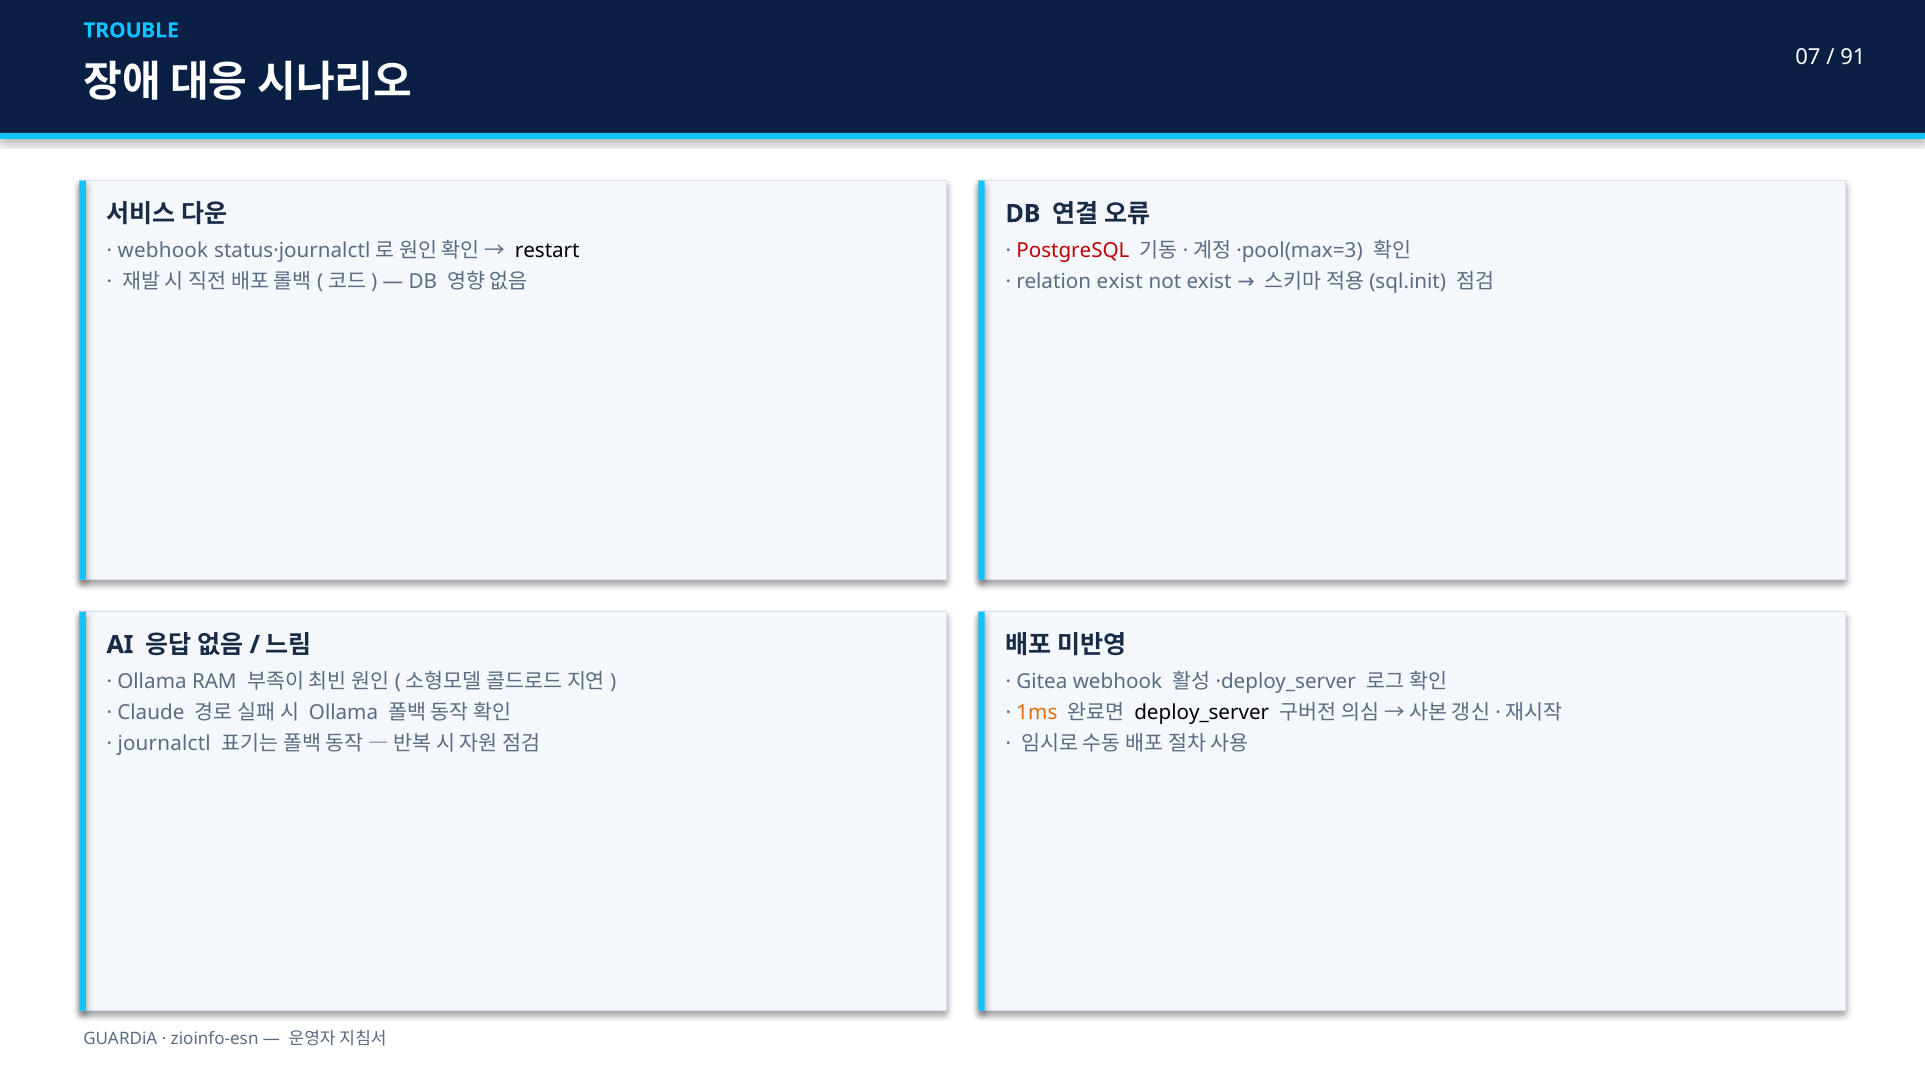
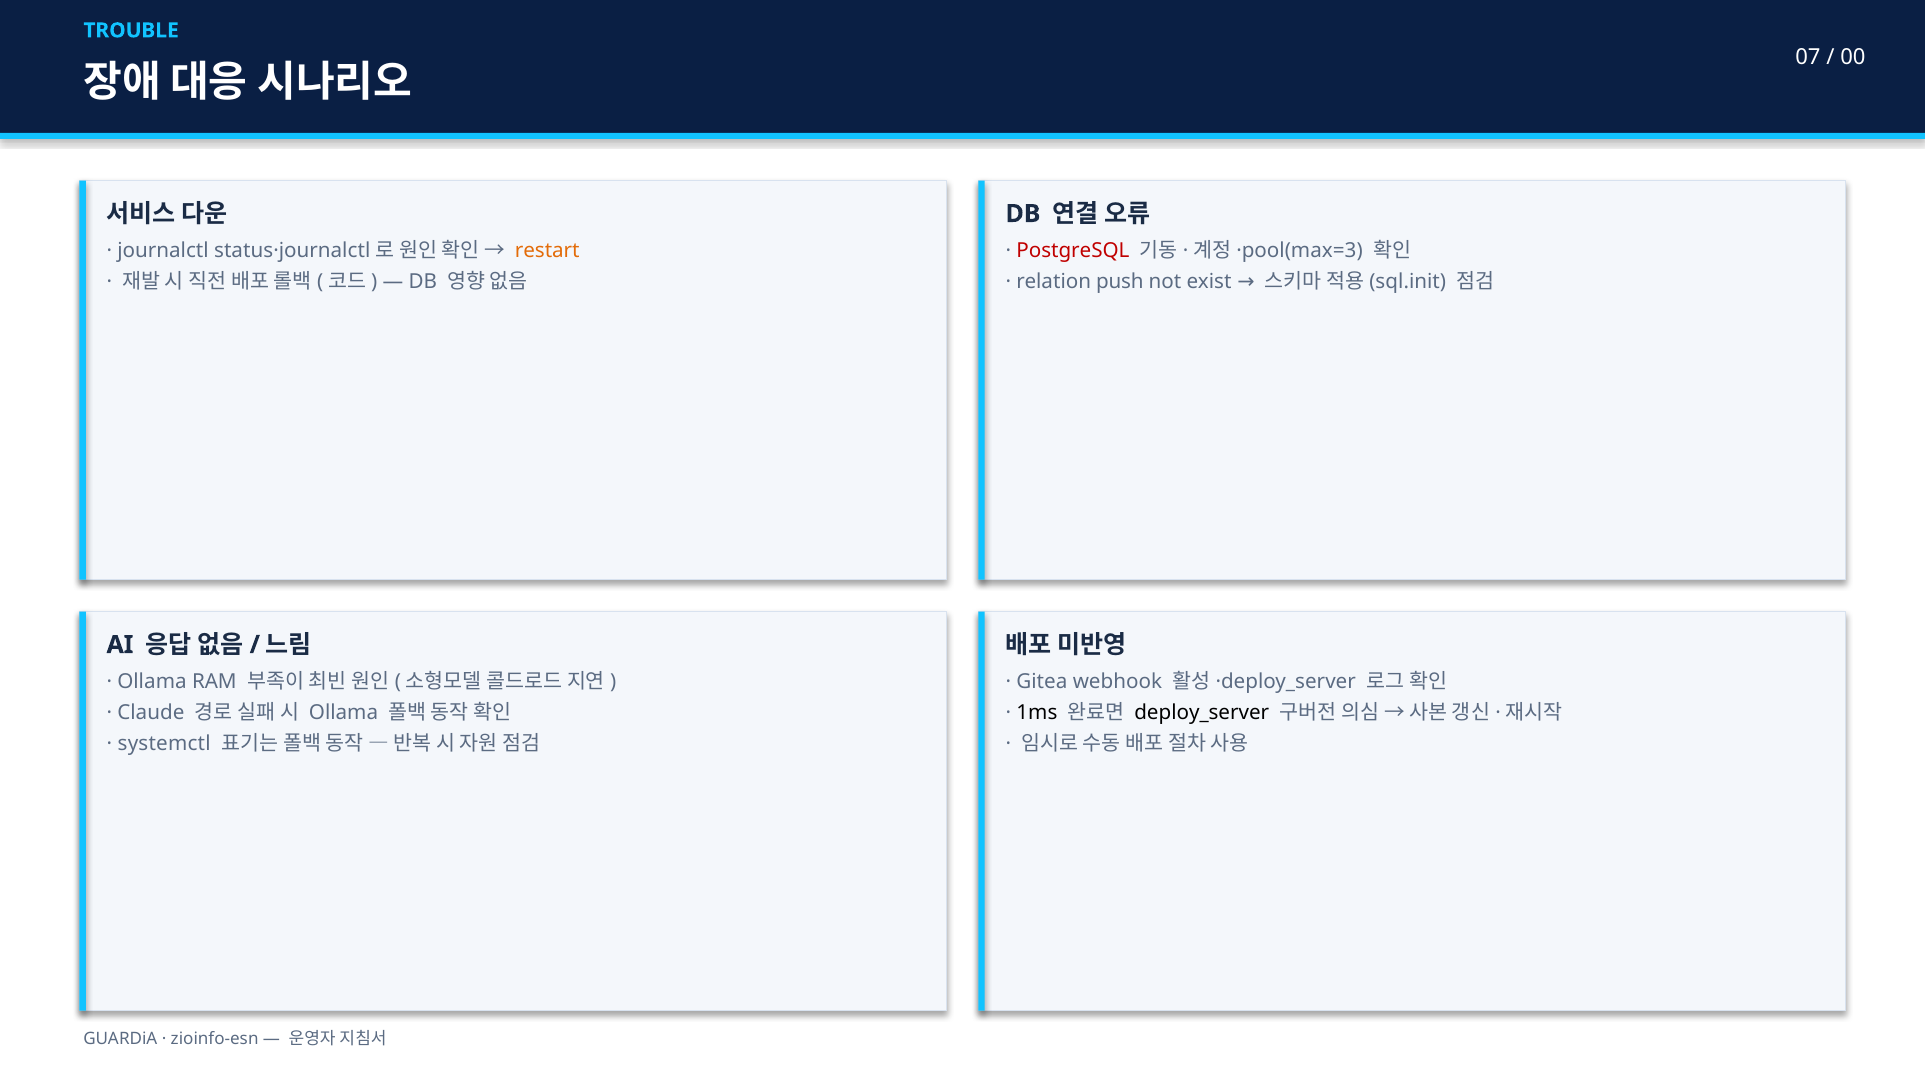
91: 91 -> 00
webhook at (163, 251): webhook -> journalctl
restart colour: black -> orange
relation exist: exist -> push
1ms colour: orange -> black
journalctl: journalctl -> systemctl
